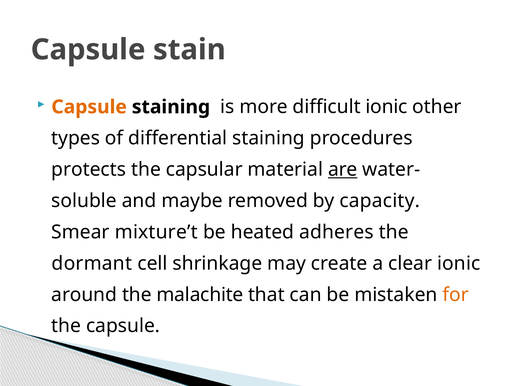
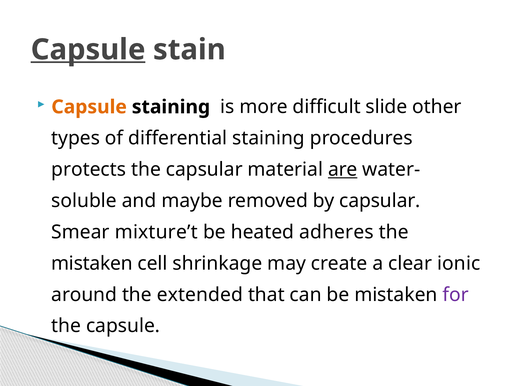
Capsule at (88, 50) underline: none -> present
difficult ionic: ionic -> slide
by capacity: capacity -> capsular
dormant at (92, 263): dormant -> mistaken
malachite: malachite -> extended
for colour: orange -> purple
